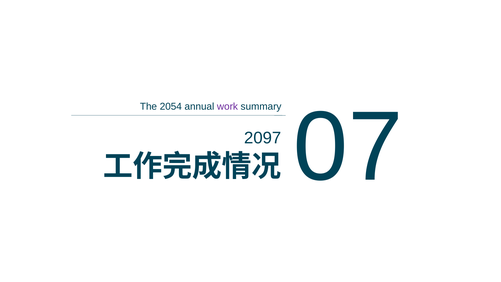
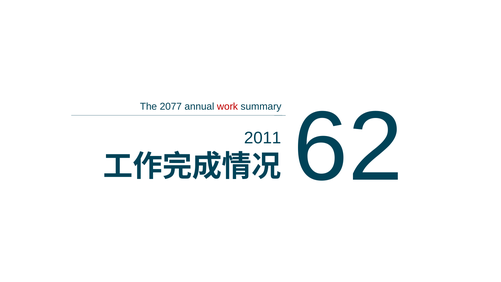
2054: 2054 -> 2077
work colour: purple -> red
07: 07 -> 62
2097: 2097 -> 2011
